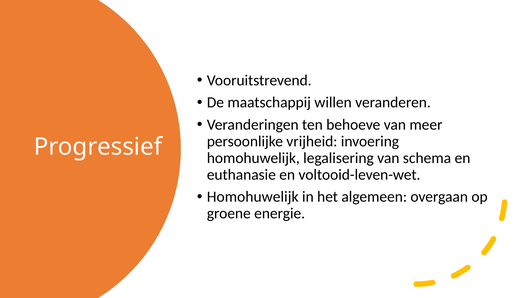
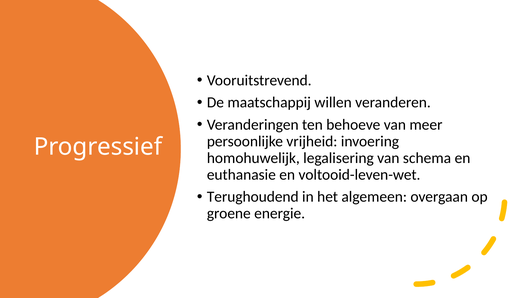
Homohuwelijk at (253, 197): Homohuwelijk -> Terughoudend
